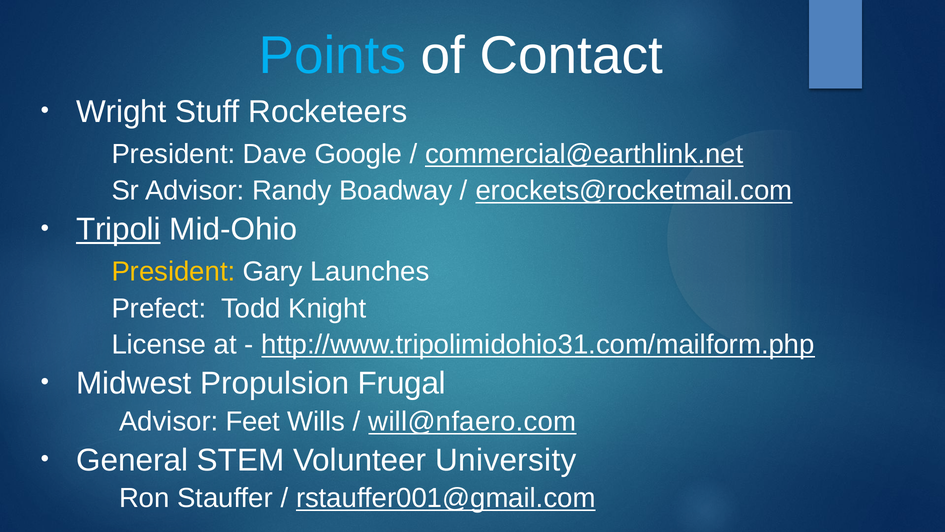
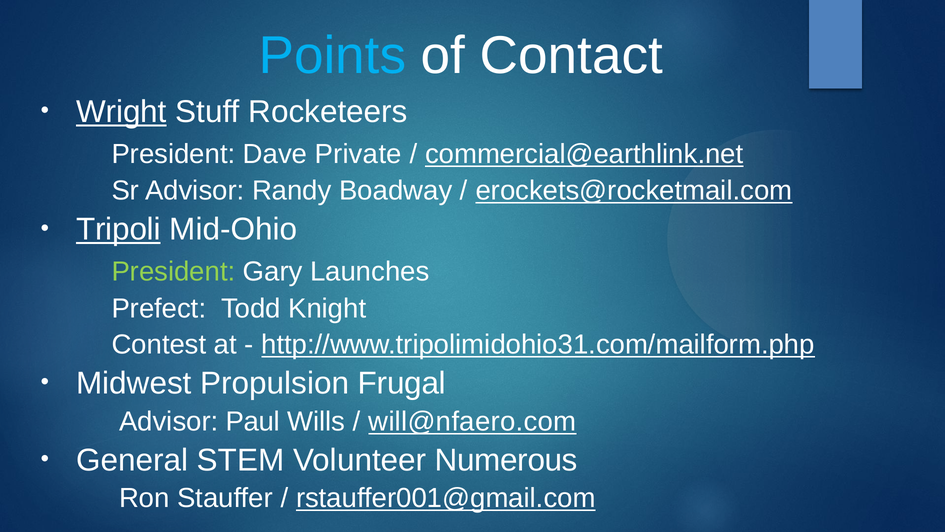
Wright underline: none -> present
Google: Google -> Private
President at (173, 271) colour: yellow -> light green
License: License -> Contest
Feet: Feet -> Paul
University: University -> Numerous
